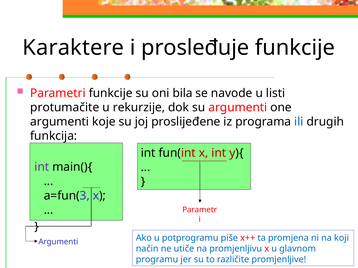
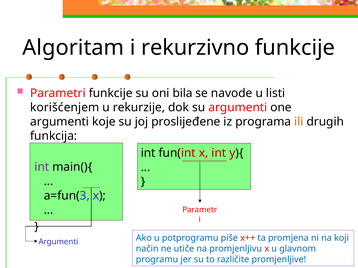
Karaktere: Karaktere -> Algoritam
prosleđuje: prosleđuje -> rekurzivno
protumačite: protumačite -> korišćenjem
ili colour: blue -> orange
